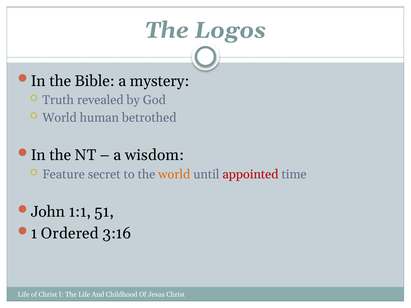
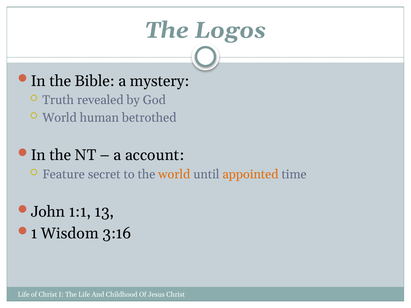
wisdom: wisdom -> account
appointed colour: red -> orange
51: 51 -> 13
Ordered: Ordered -> Wisdom
